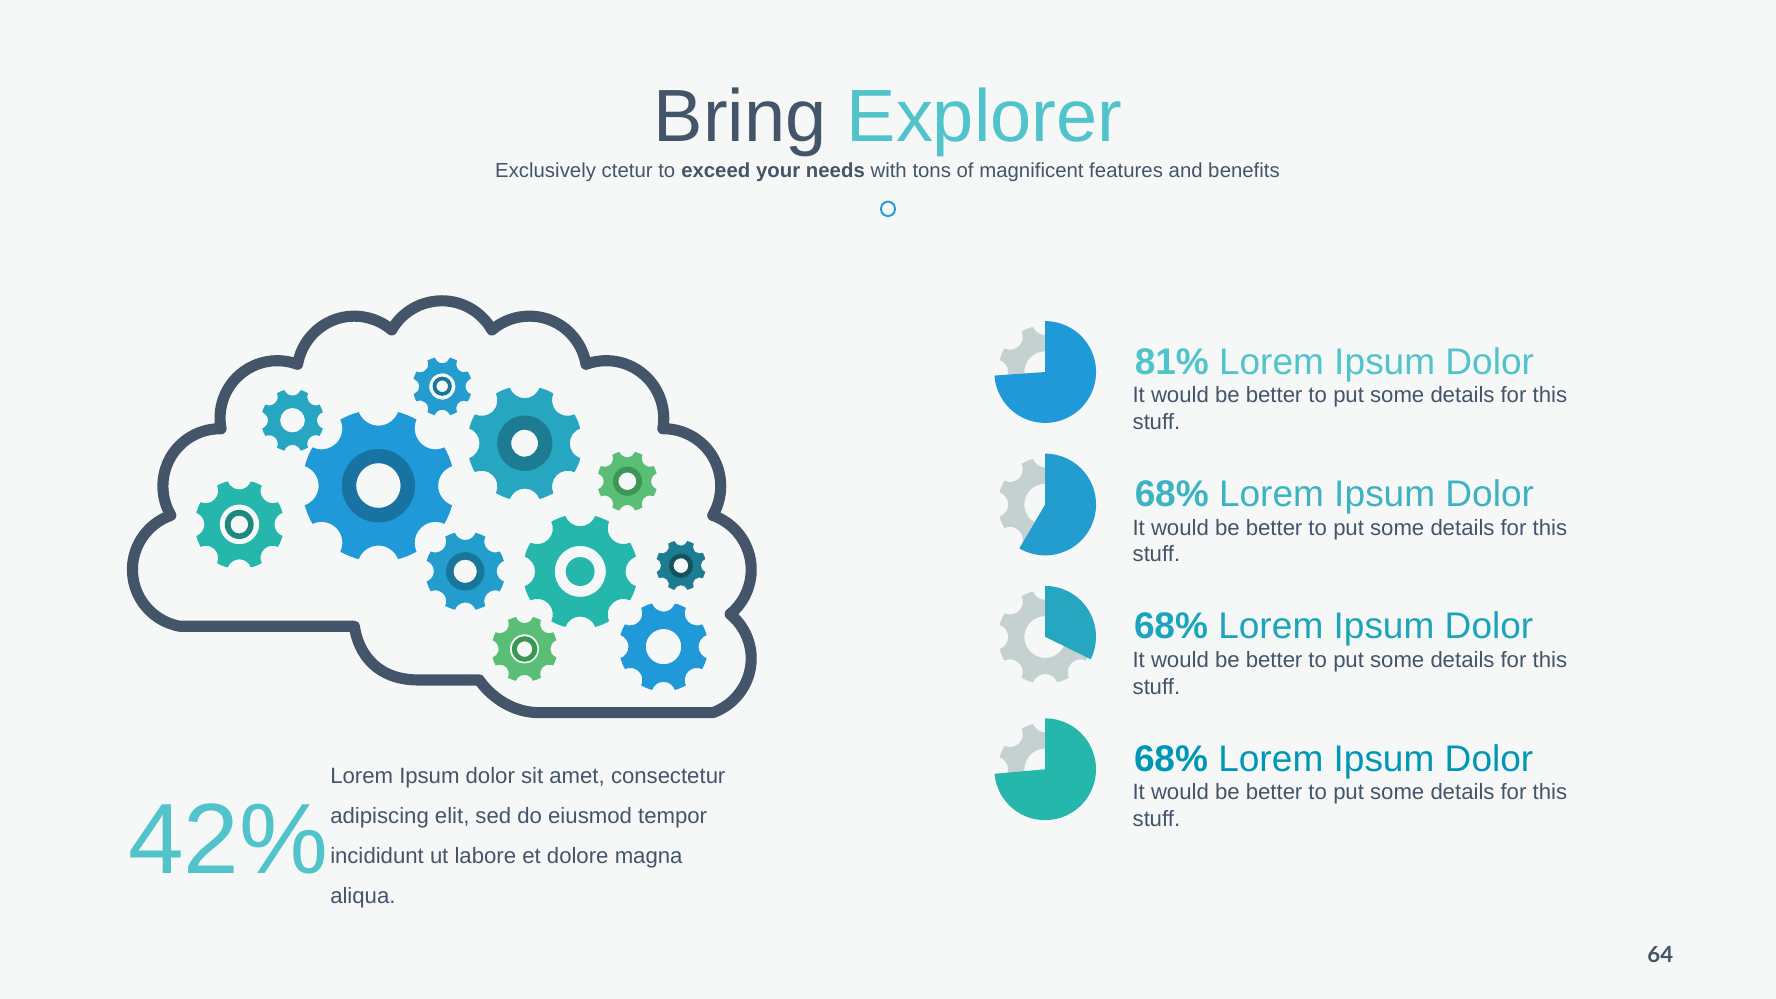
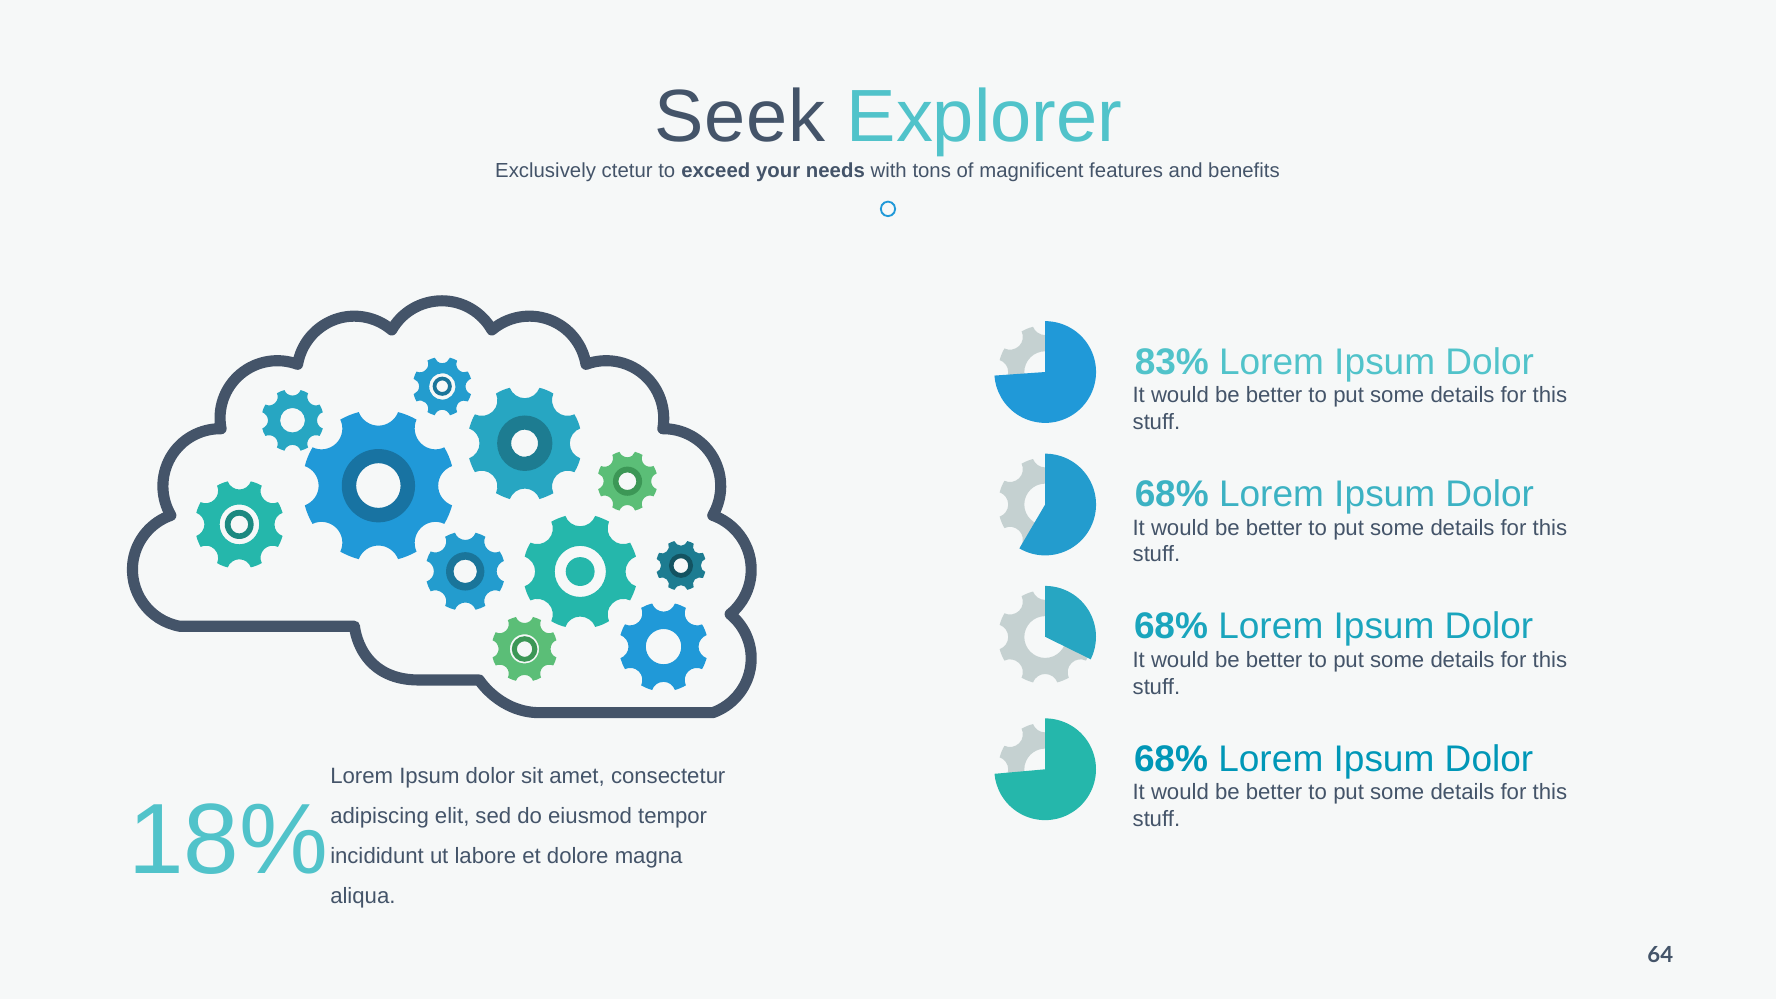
Bring: Bring -> Seek
81%: 81% -> 83%
42%: 42% -> 18%
